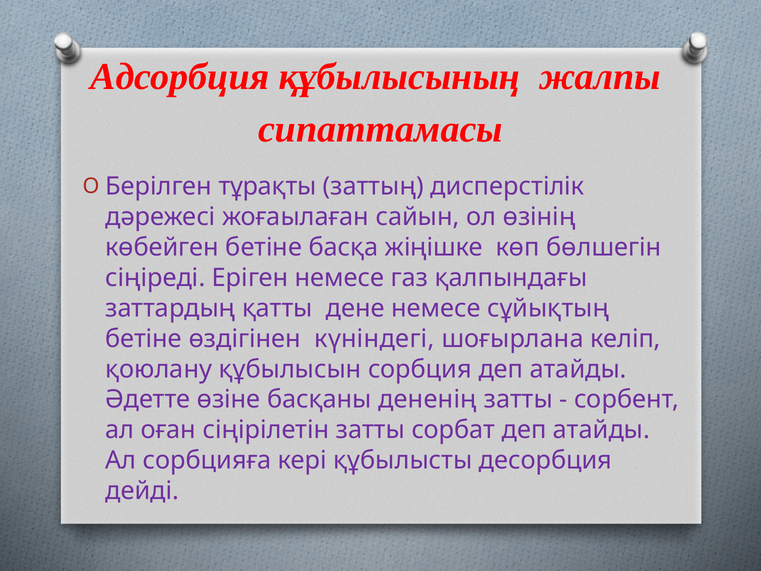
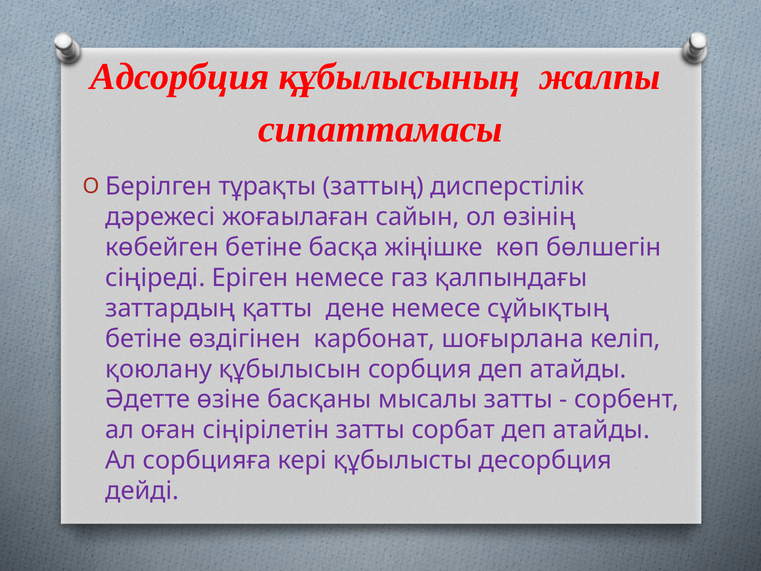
күніндегі: күніндегі -> карбонат
дененің: дененің -> мысалы
